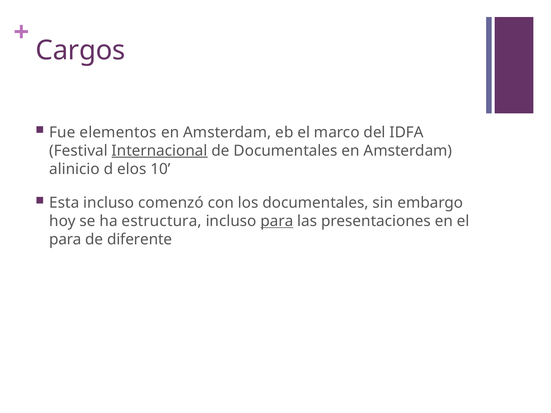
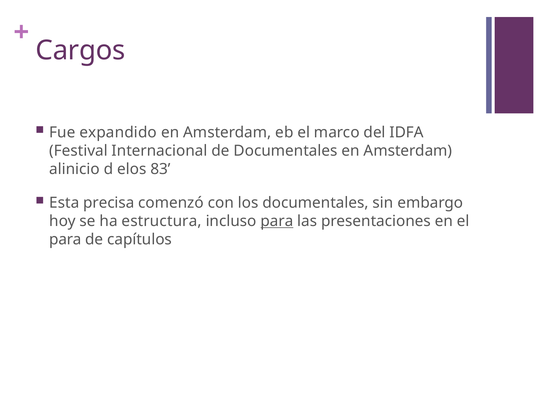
elementos: elementos -> expandido
Internacional underline: present -> none
10: 10 -> 83
Esta incluso: incluso -> precisa
diferente: diferente -> capítulos
